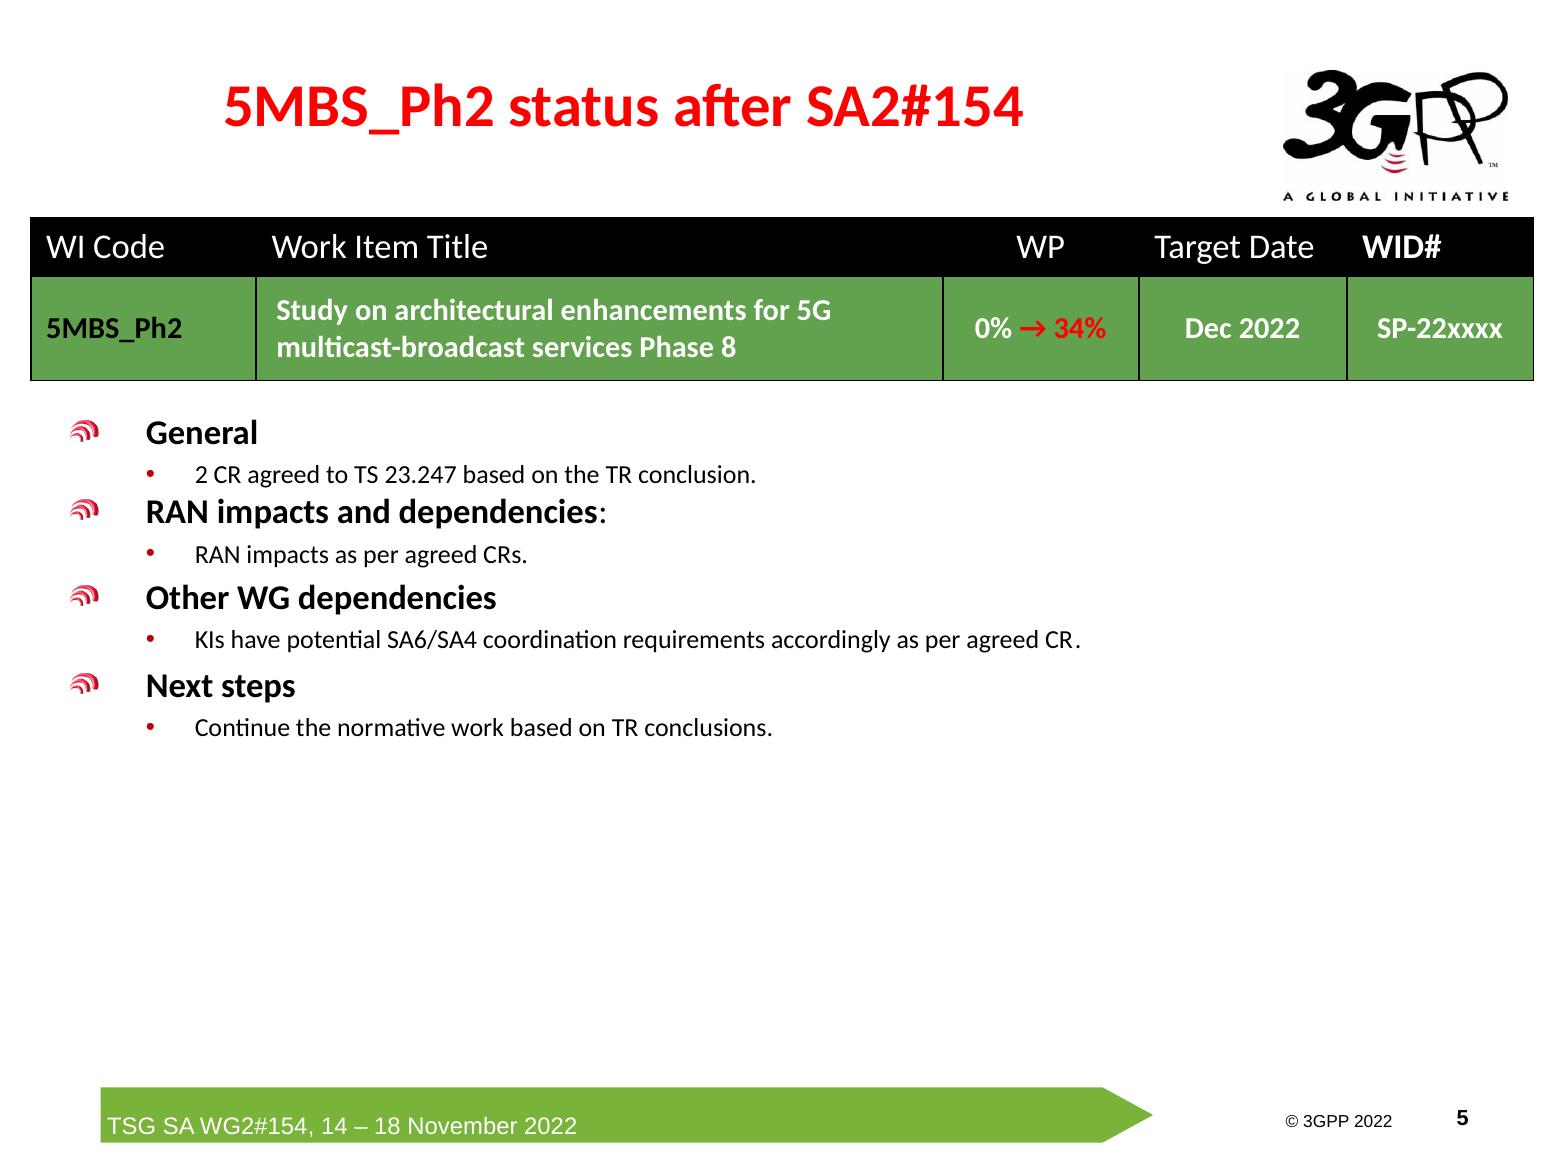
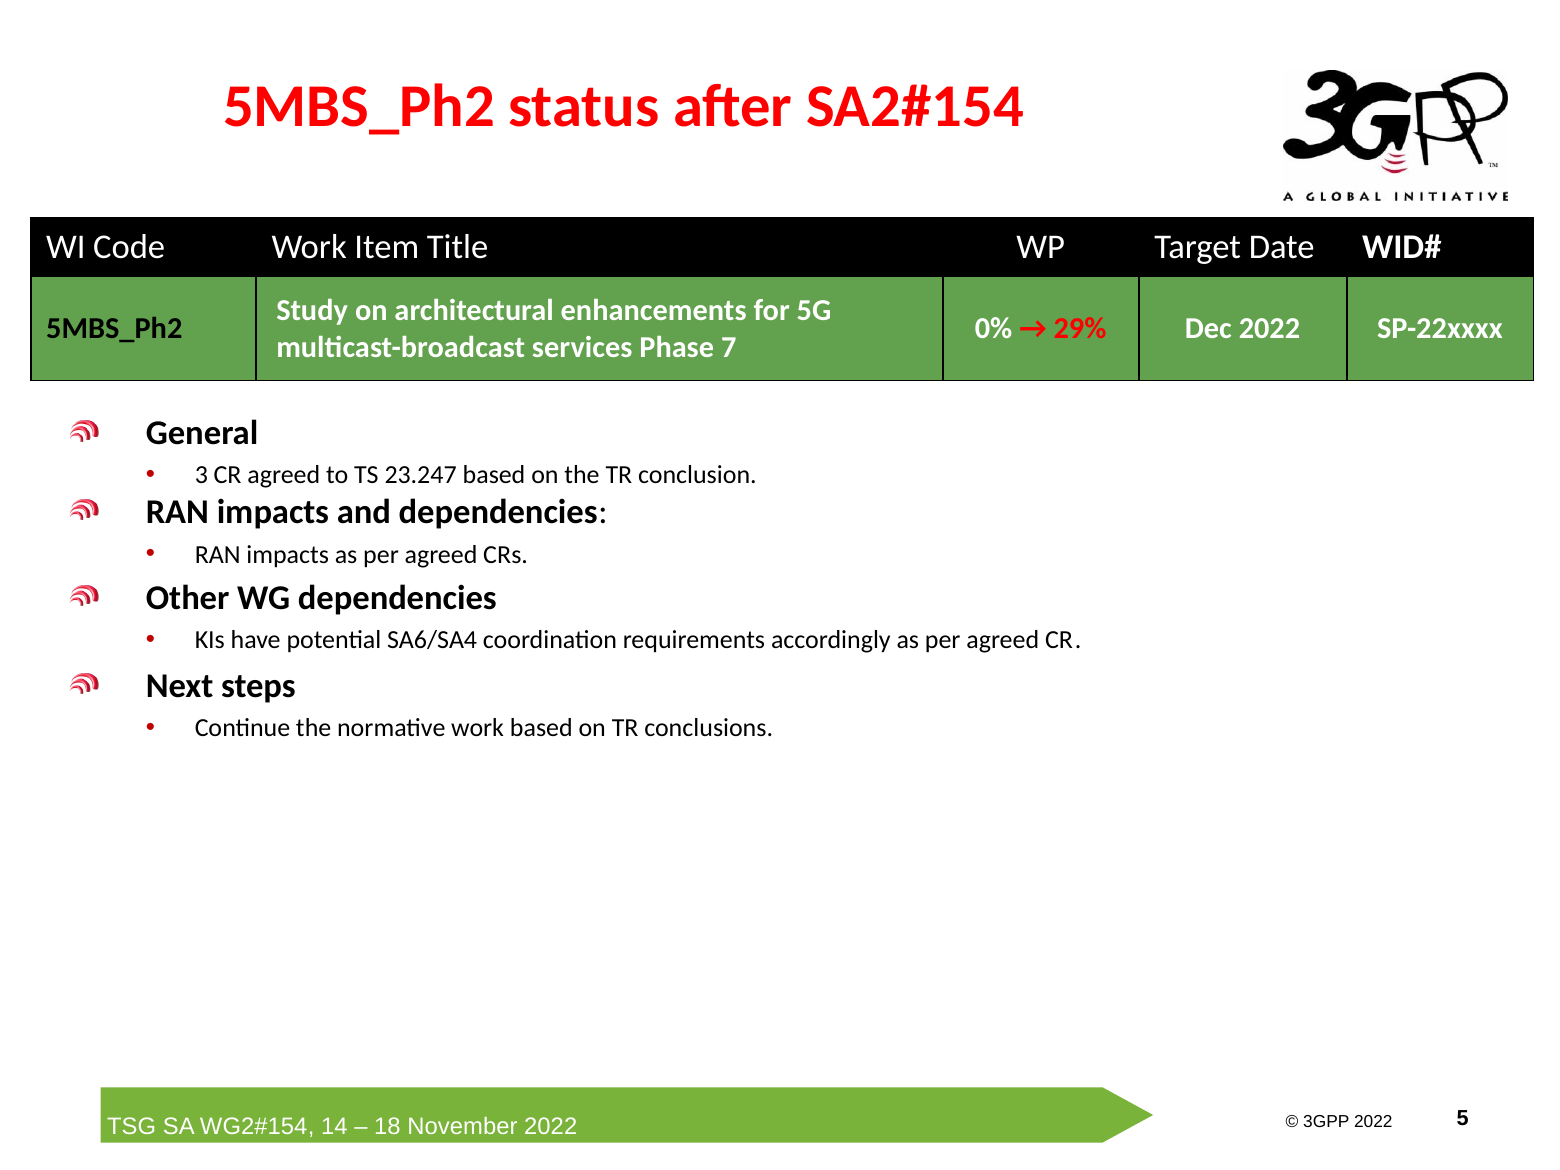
34%: 34% -> 29%
8: 8 -> 7
2: 2 -> 3
